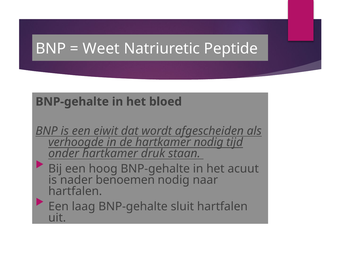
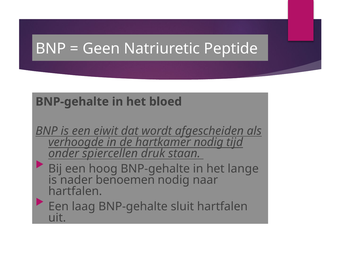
Weet: Weet -> Geen
onder hartkamer: hartkamer -> spiercellen
acuut: acuut -> lange
